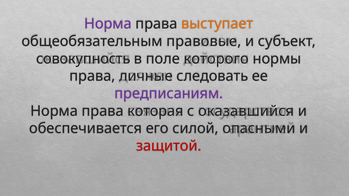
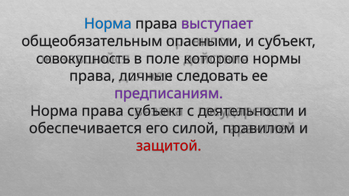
Норма at (108, 24) colour: purple -> blue
выступает colour: orange -> purple
правовые: правовые -> опасными
права которая: которая -> субъект
оказавшийся: оказавшийся -> деятельности
опасными: опасными -> правилом
